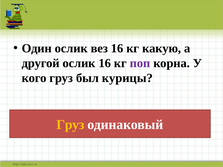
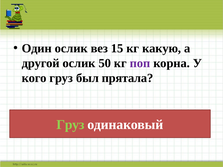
вез 16: 16 -> 15
ослик 16: 16 -> 50
курицы: курицы -> прятала
Груз at (70, 125) colour: yellow -> light green
